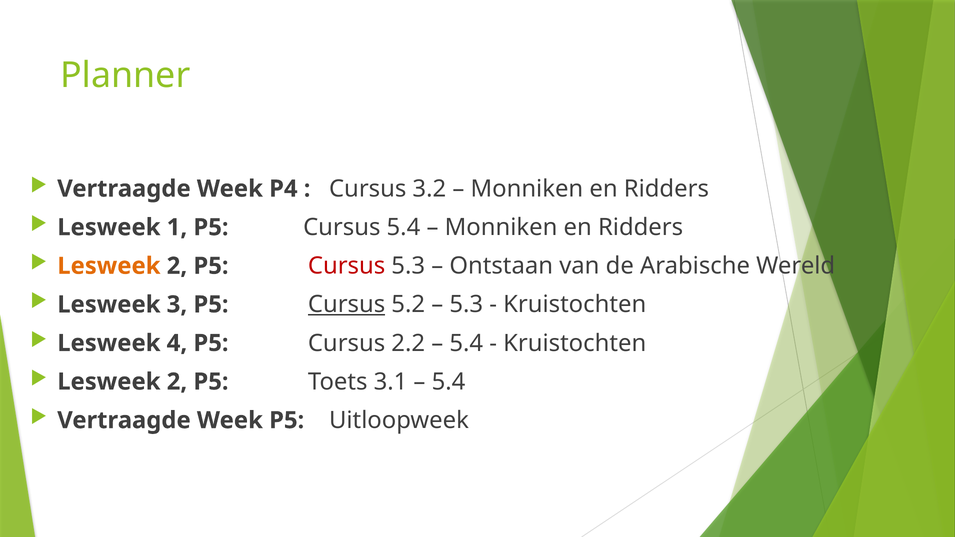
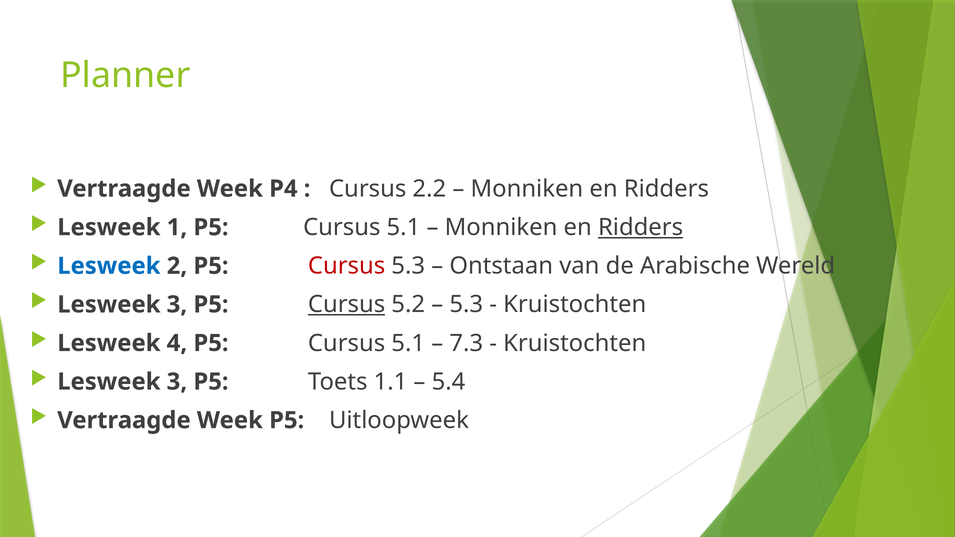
3.2: 3.2 -> 2.2
1 P5 Cursus 5.4: 5.4 -> 5.1
Ridders at (641, 227) underline: none -> present
Lesweek at (109, 266) colour: orange -> blue
4 P5 Cursus 2.2: 2.2 -> 5.1
5.4 at (466, 343): 5.4 -> 7.3
2 at (177, 382): 2 -> 3
3.1: 3.1 -> 1.1
